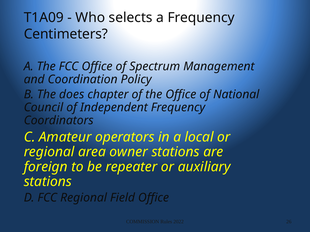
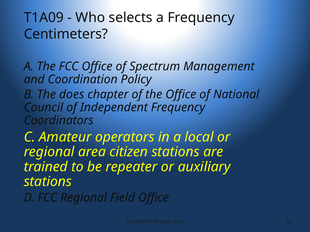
owner: owner -> citizen
foreign: foreign -> trained
